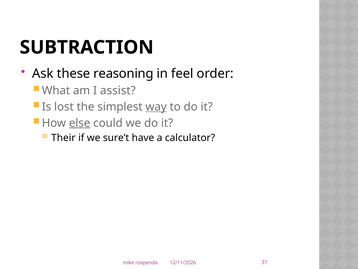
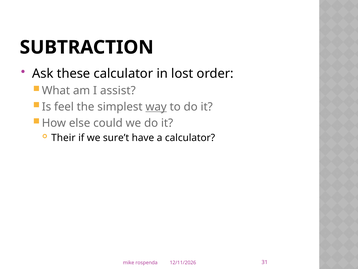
these reasoning: reasoning -> calculator
feel: feel -> lost
lost: lost -> feel
else underline: present -> none
